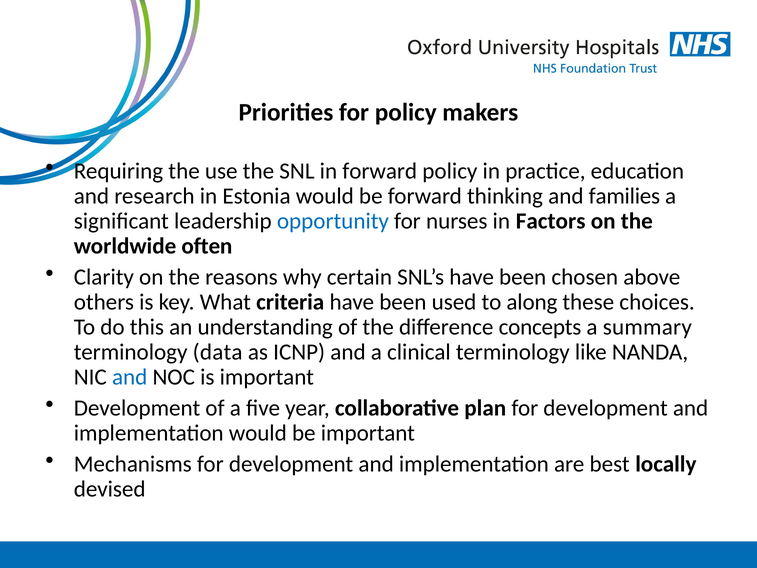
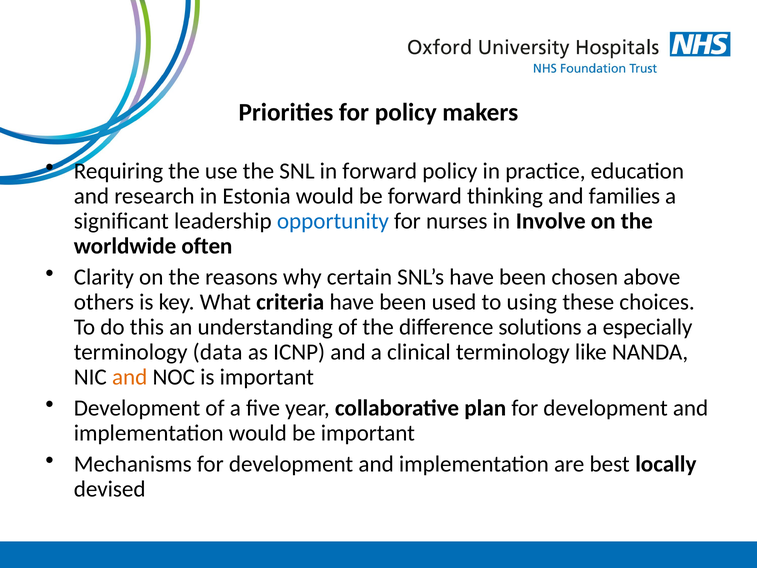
Factors: Factors -> Involve
along: along -> using
concepts: concepts -> solutions
summary: summary -> especially
and at (130, 377) colour: blue -> orange
